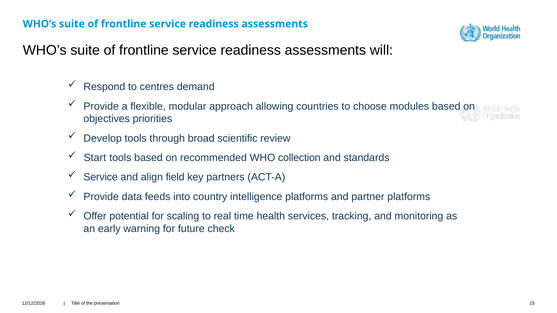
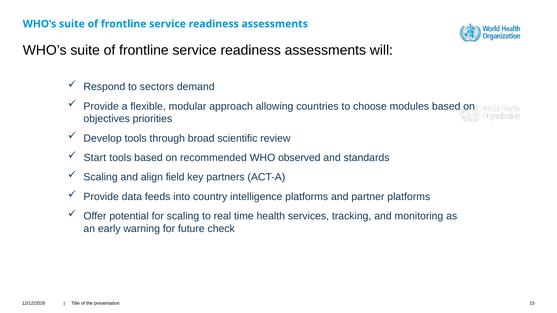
centres: centres -> sectors
collection: collection -> observed
Service at (101, 177): Service -> Scaling
